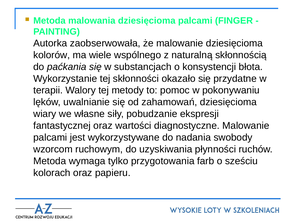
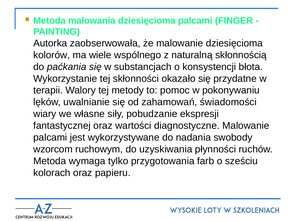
zahamowań dziesięcioma: dziesięcioma -> świadomości
